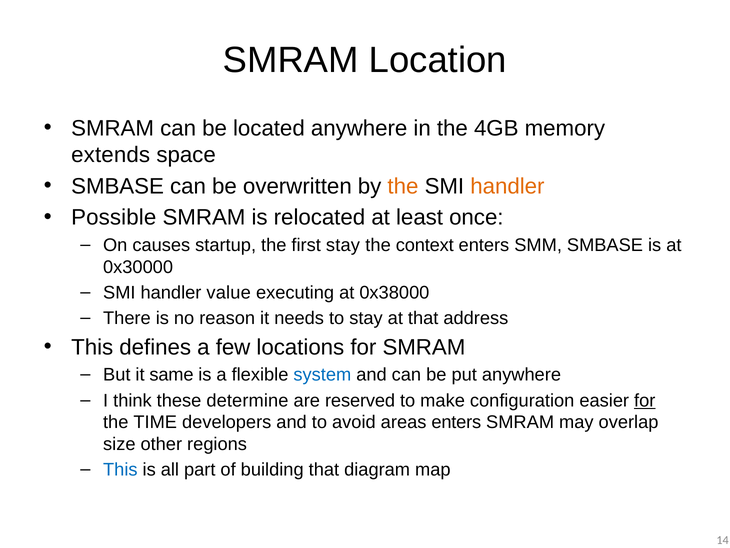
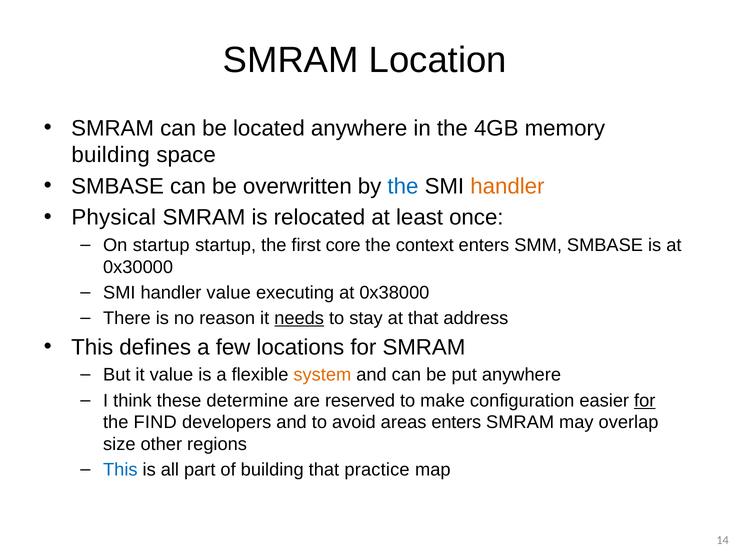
extends at (111, 155): extends -> building
the at (403, 186) colour: orange -> blue
Possible: Possible -> Physical
On causes: causes -> startup
first stay: stay -> core
needs underline: none -> present
it same: same -> value
system colour: blue -> orange
TIME: TIME -> FIND
diagram: diagram -> practice
